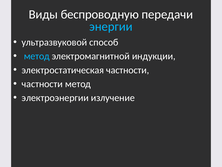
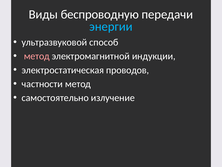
метод at (37, 56) colour: light blue -> pink
электростатическая частности: частности -> проводов
электроэнергии: электроэнергии -> самостоятельно
